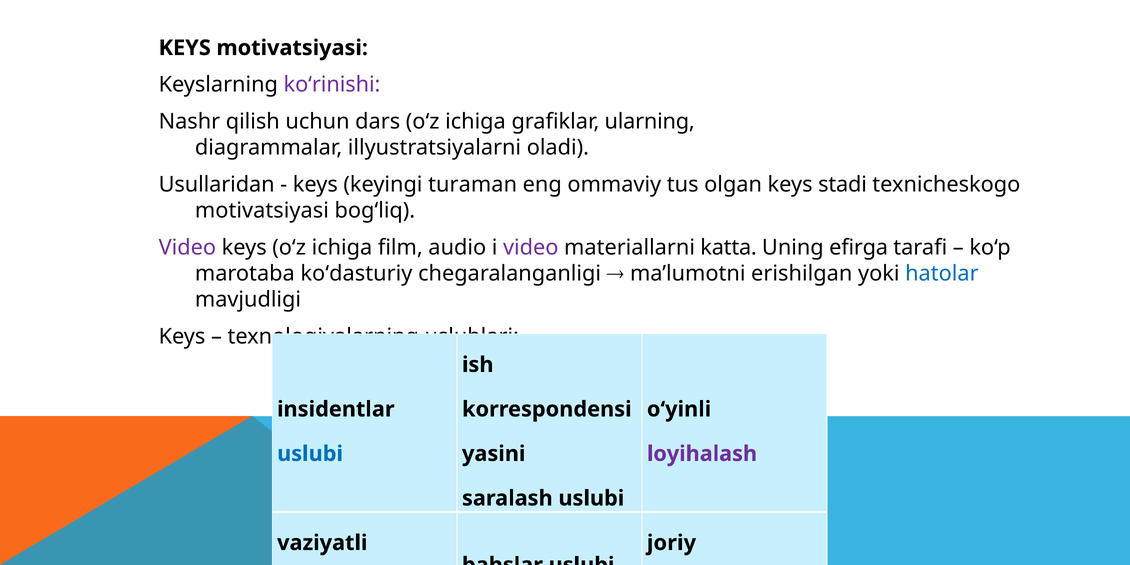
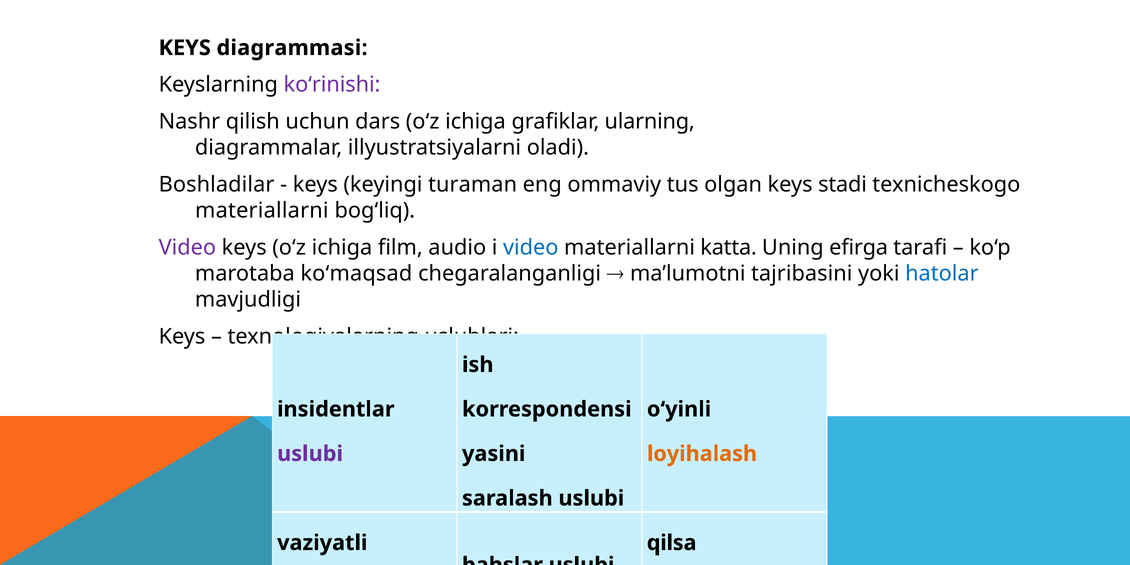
KEYS motivatsiyasi: motivatsiyasi -> diagrammasi
Usullaridan: Usullaridan -> Boshladilar
motivatsiyasi at (262, 211): motivatsiyasi -> materiallarni
video at (531, 247) colour: purple -> blue
ko‘dasturiy: ko‘dasturiy -> ko‘maqsad
erishilgan: erishilgan -> tajribasini
uslubi at (310, 454) colour: blue -> purple
loyihalash colour: purple -> orange
joriy: joriy -> qilsa
